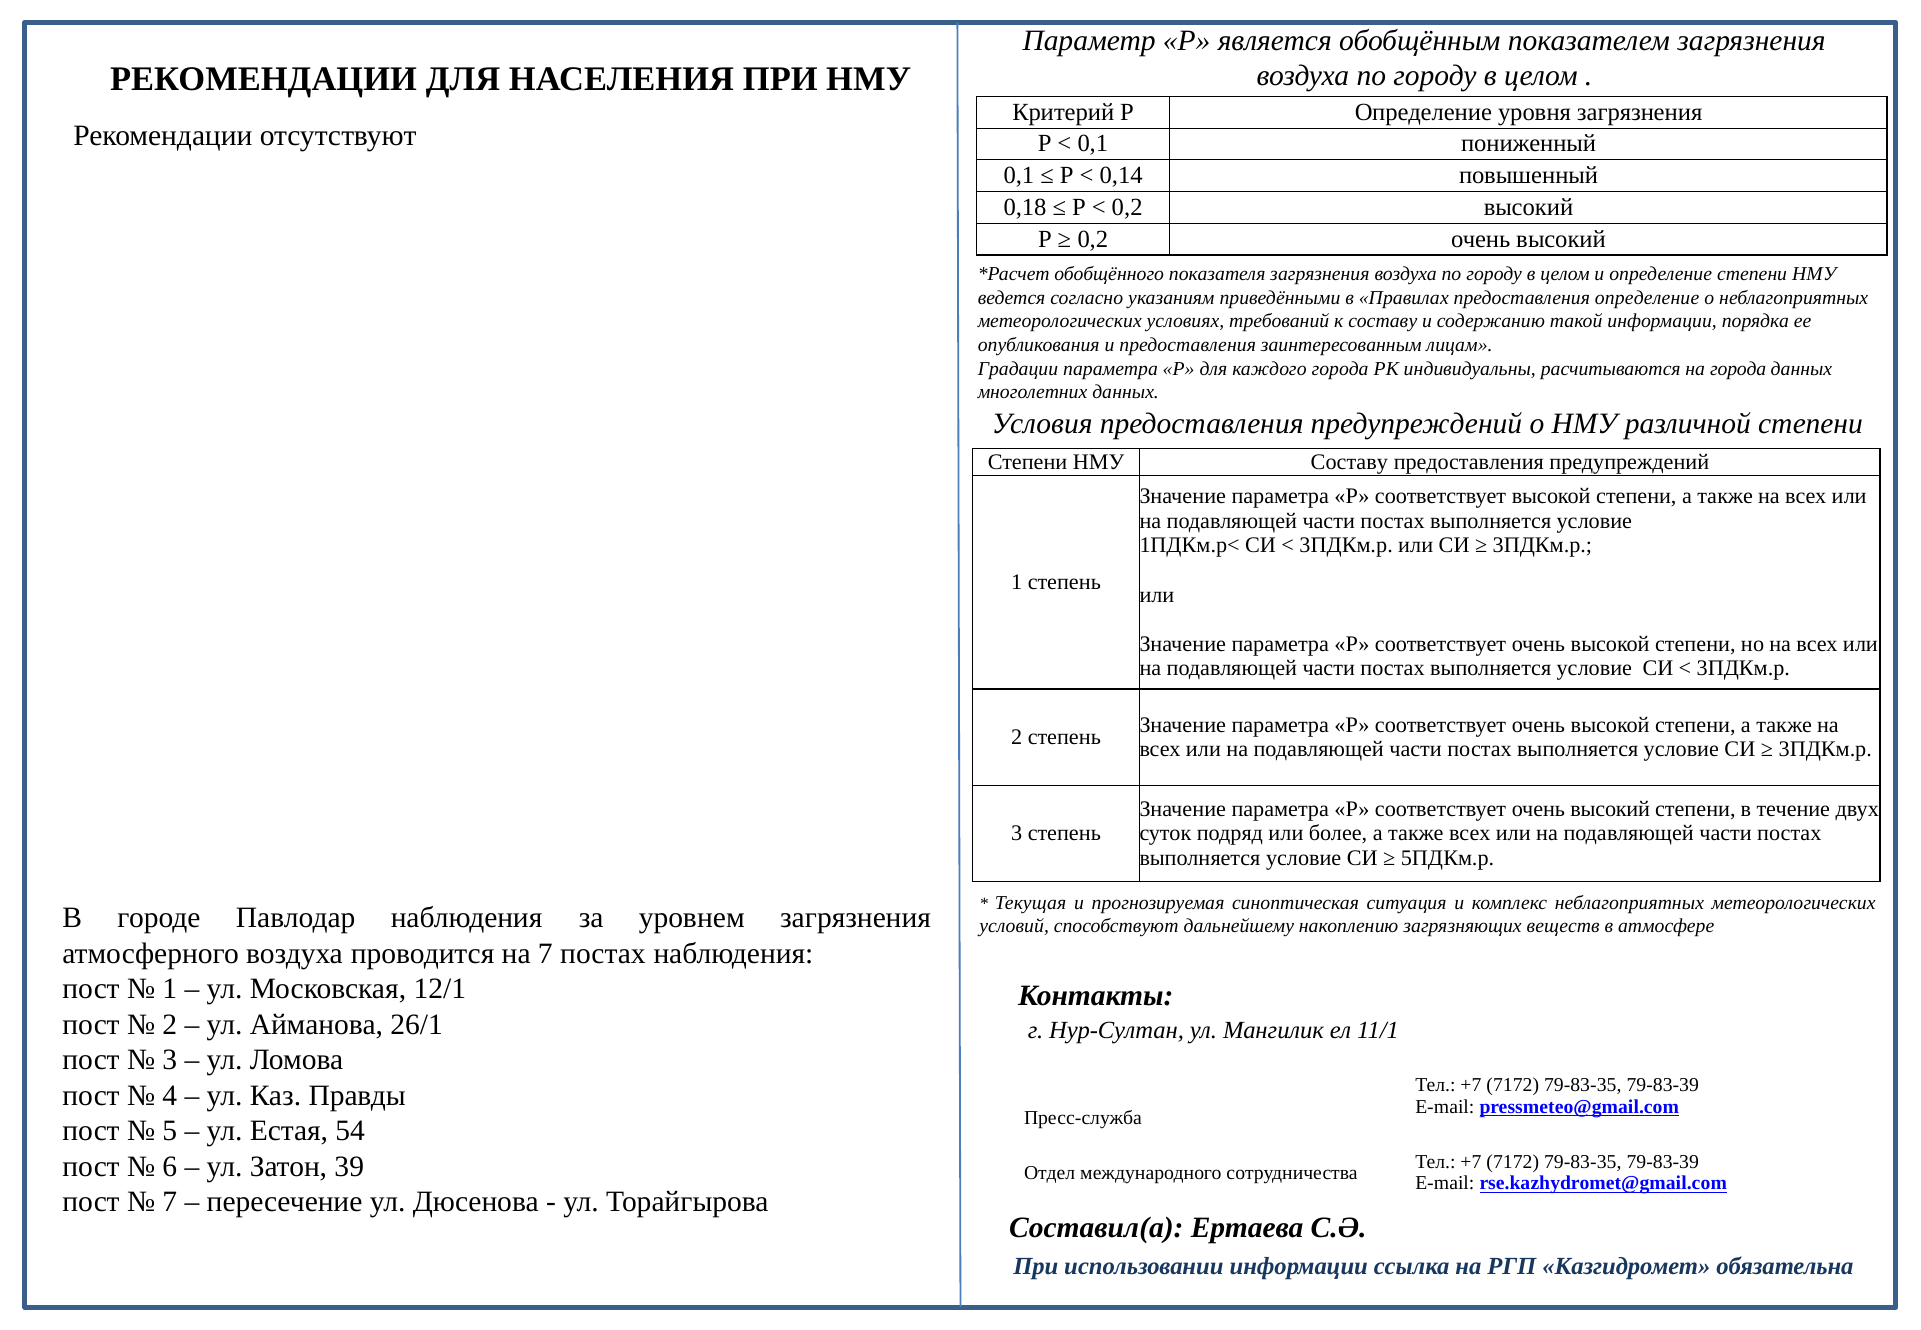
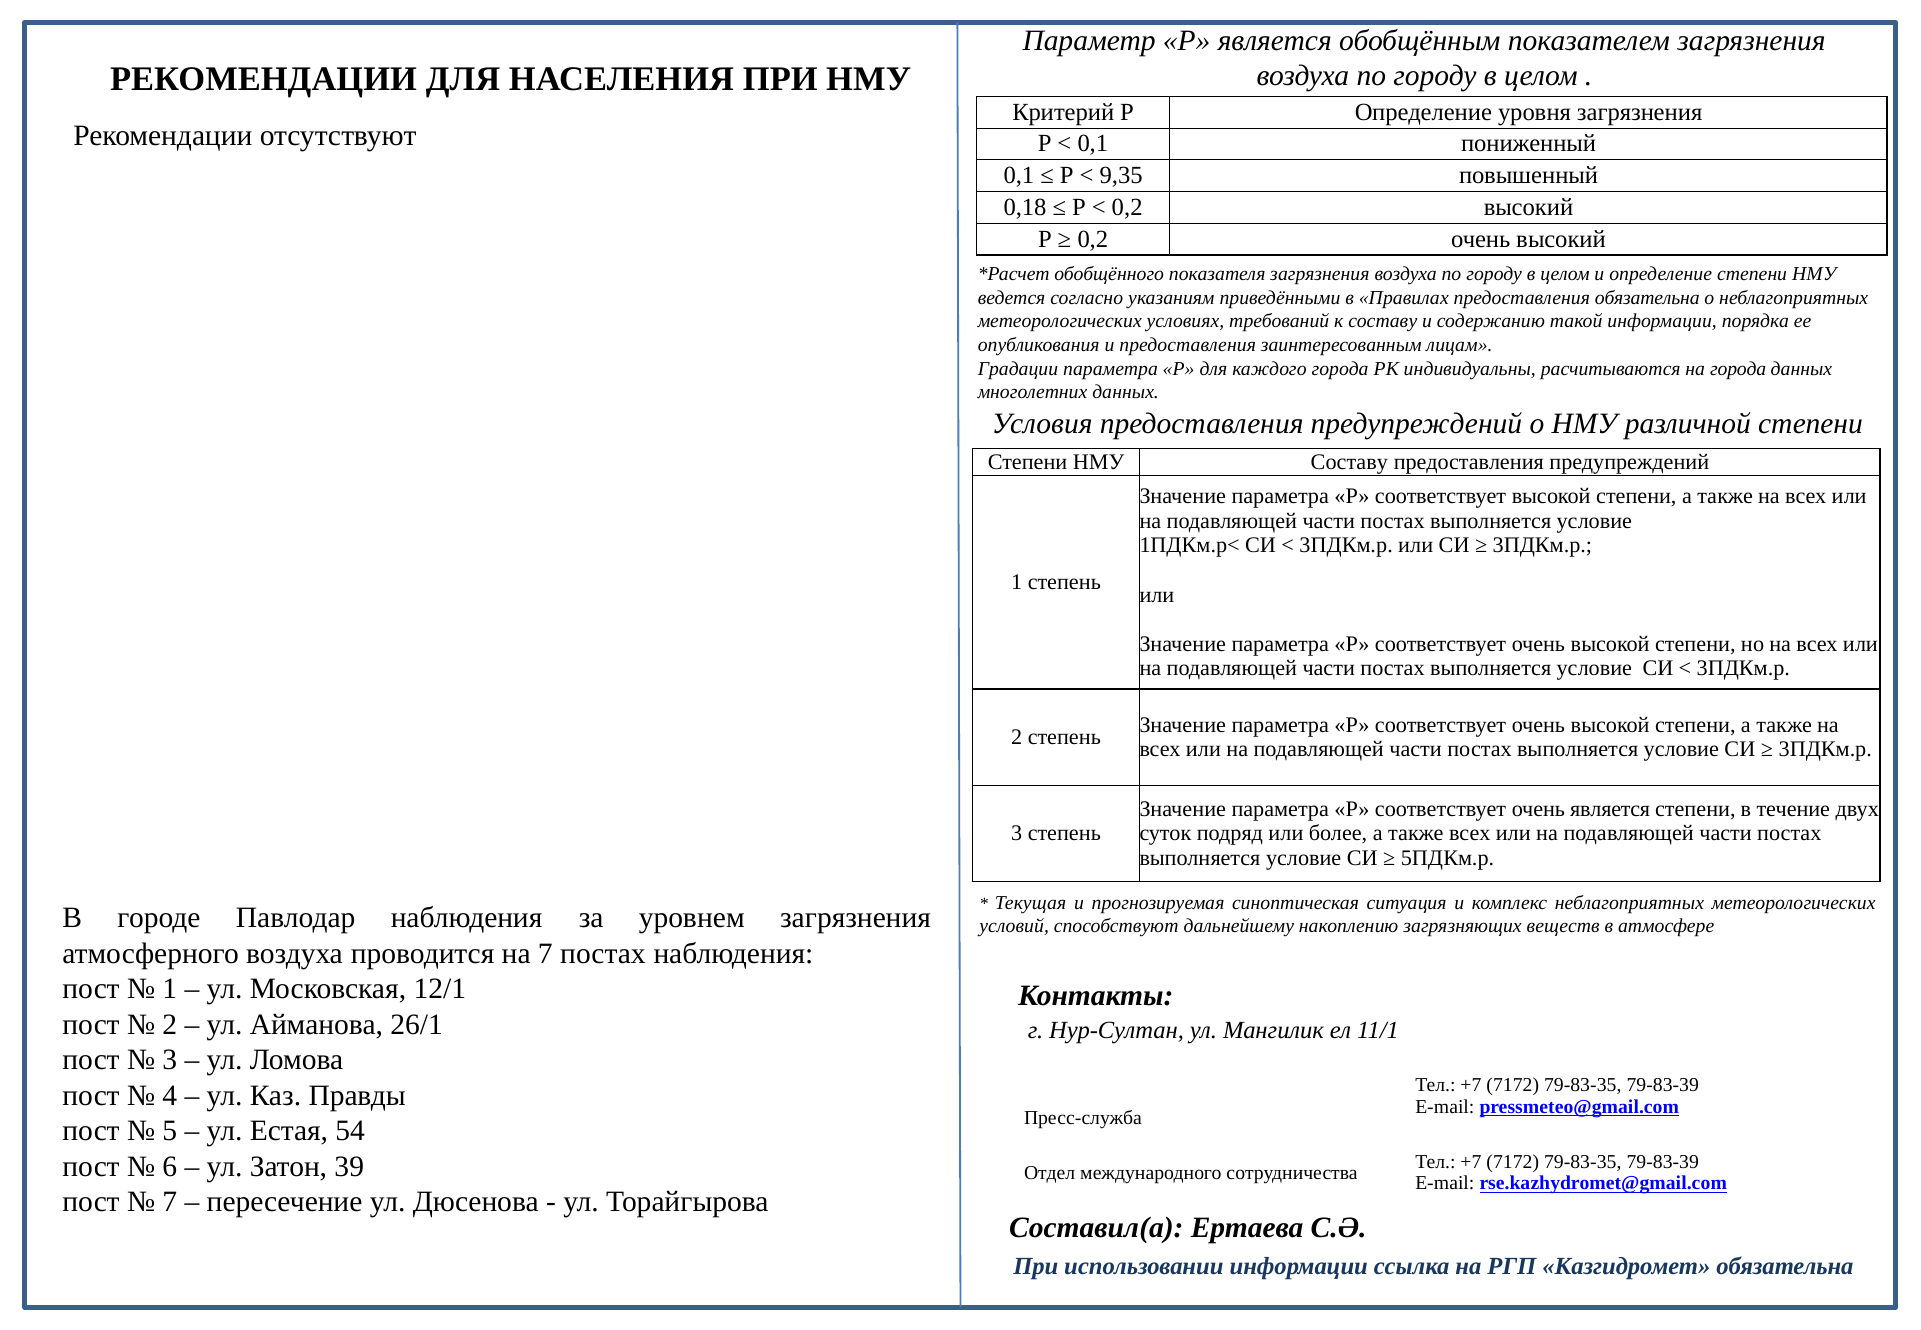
0,14: 0,14 -> 9,35
предоставления определение: определение -> обязательна
соответствует очень высокий: высокий -> является
